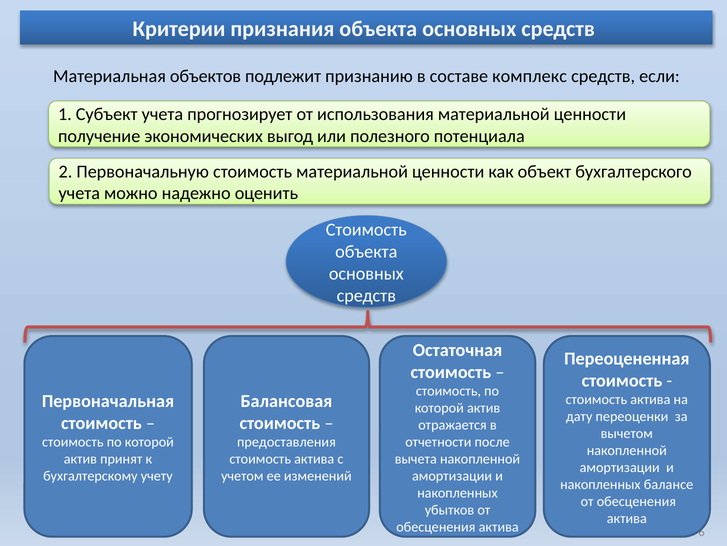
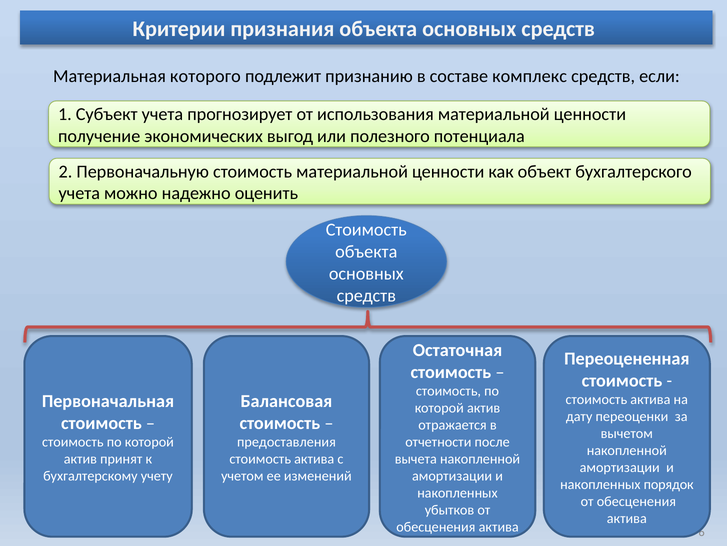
объектов: объектов -> которого
балансе: балансе -> порядок
